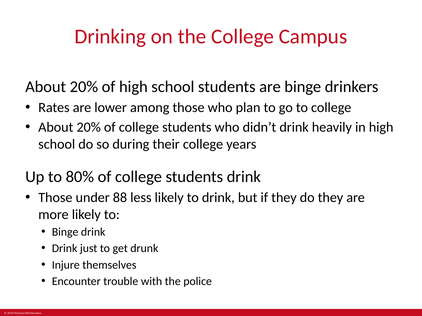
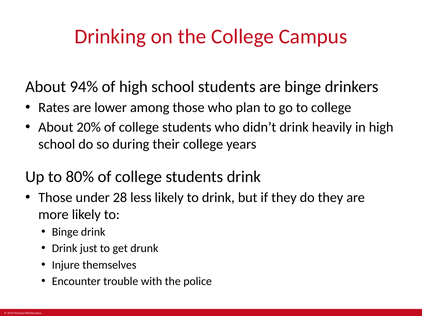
20% at (84, 87): 20% -> 94%
88: 88 -> 28
